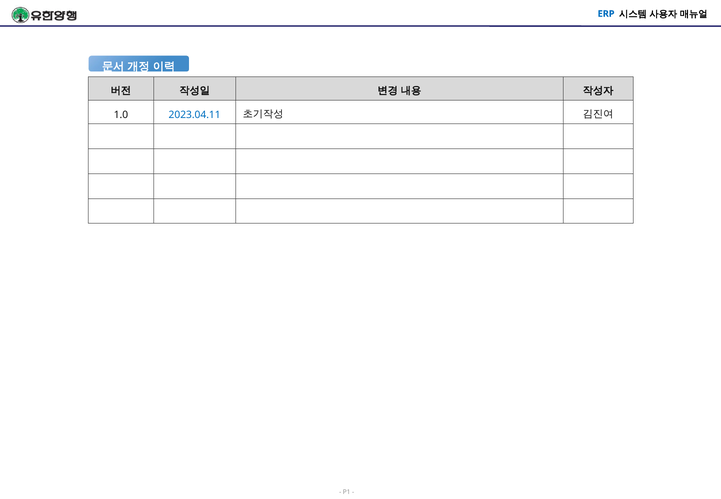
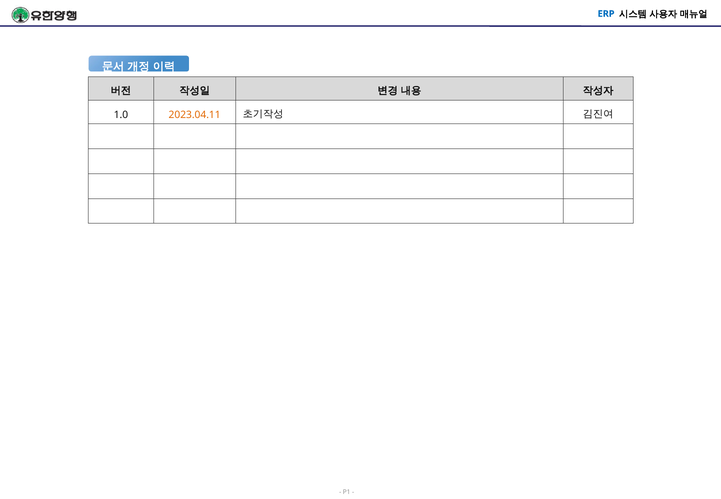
2023.04.11 colour: blue -> orange
